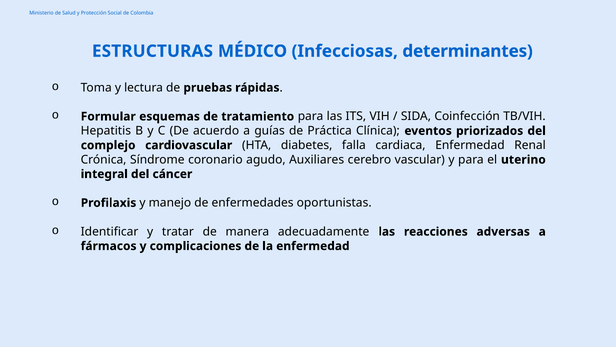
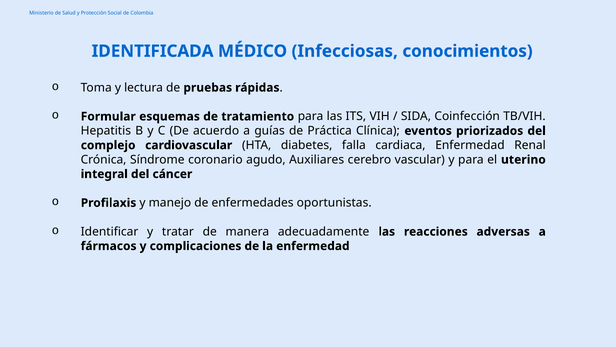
ESTRUCTURAS: ESTRUCTURAS -> IDENTIFICADA
determinantes: determinantes -> conocimientos
